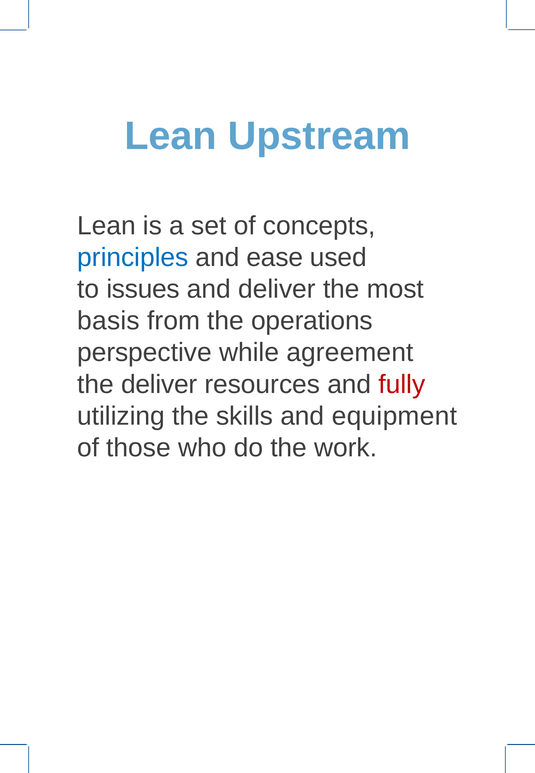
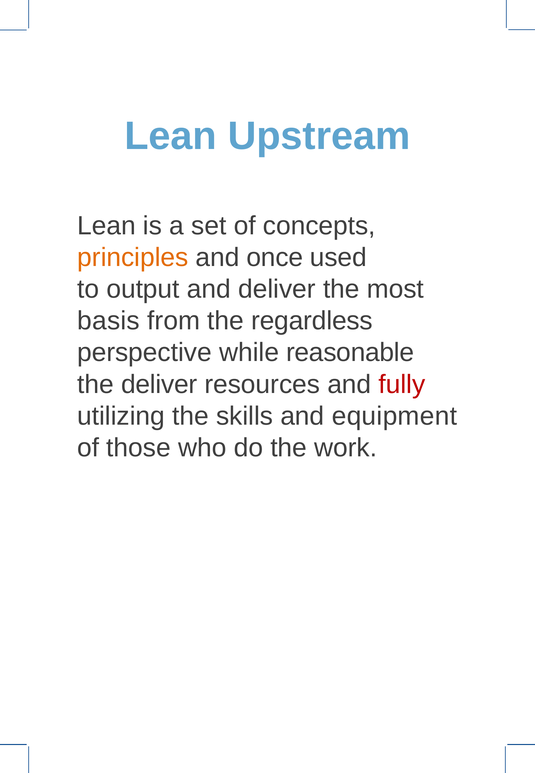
principles colour: blue -> orange
ease: ease -> once
issues: issues -> output
operations: operations -> regardless
agreement: agreement -> reasonable
